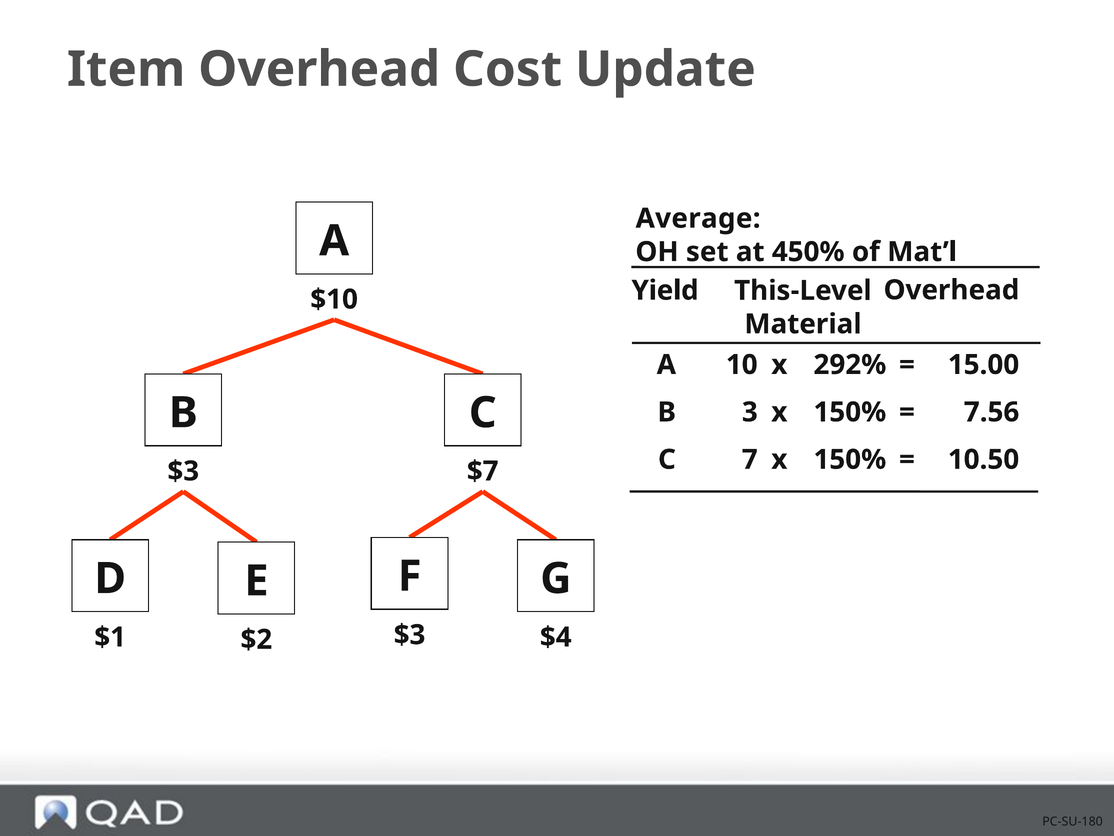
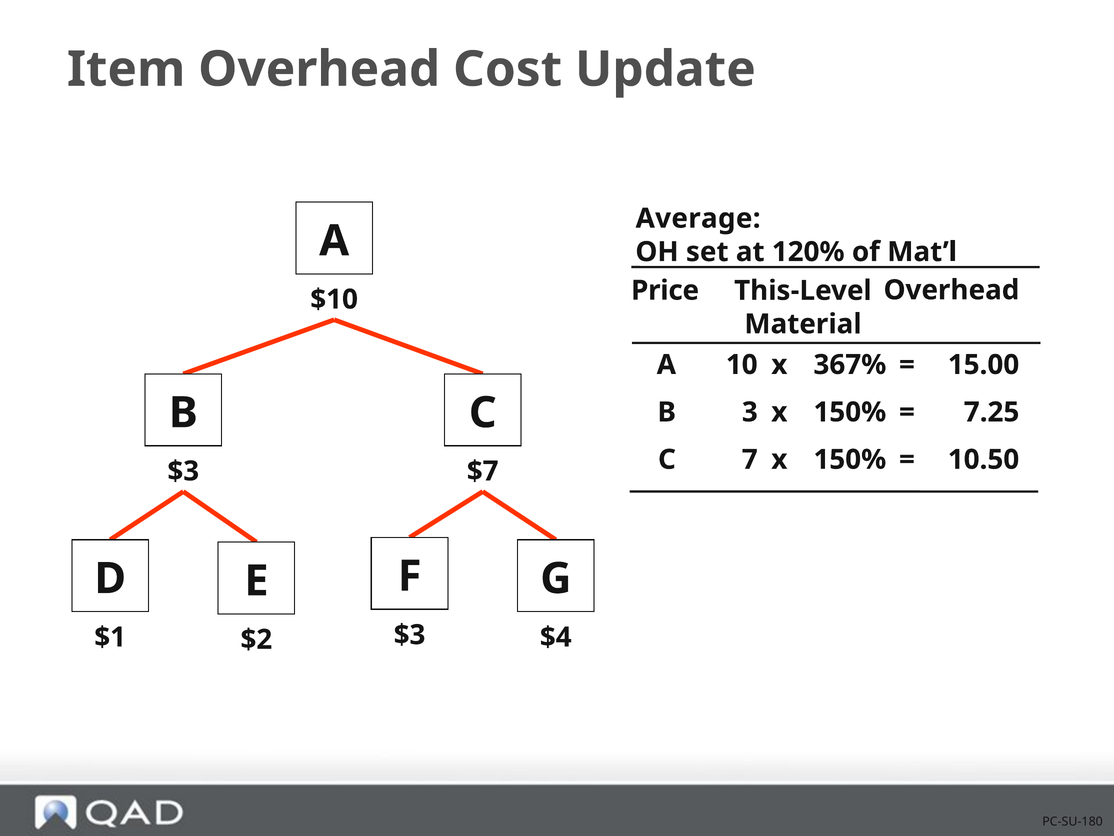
450%: 450% -> 120%
Yield: Yield -> Price
292%: 292% -> 367%
7.56: 7.56 -> 7.25
